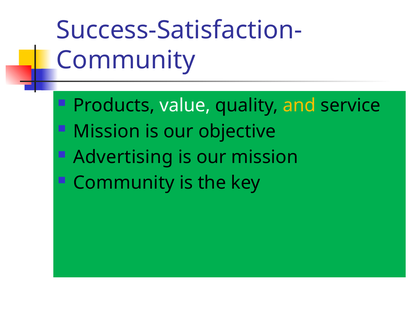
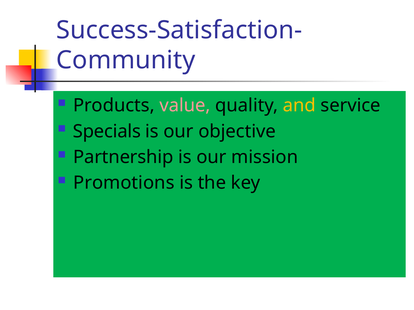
value colour: white -> pink
Mission at (107, 132): Mission -> Specials
Advertising: Advertising -> Partnership
Community at (124, 183): Community -> Promotions
